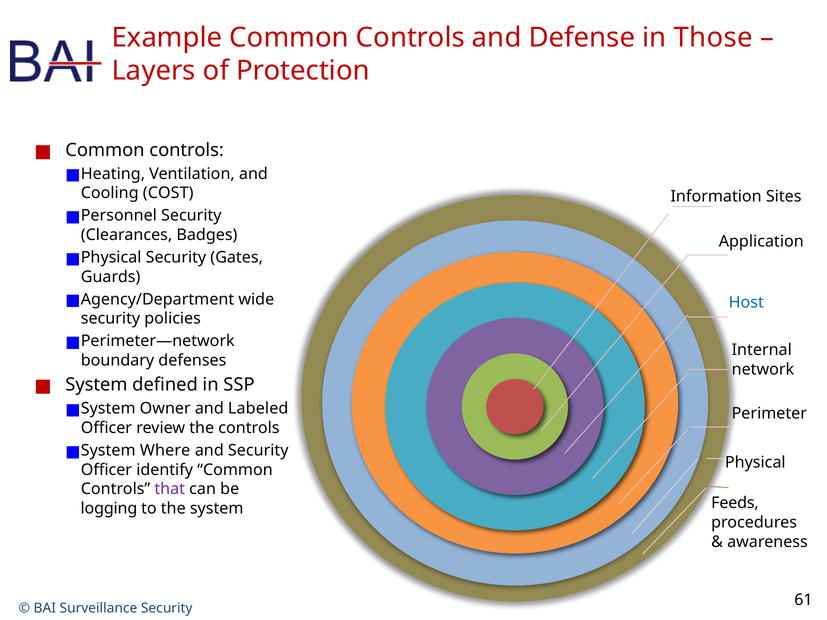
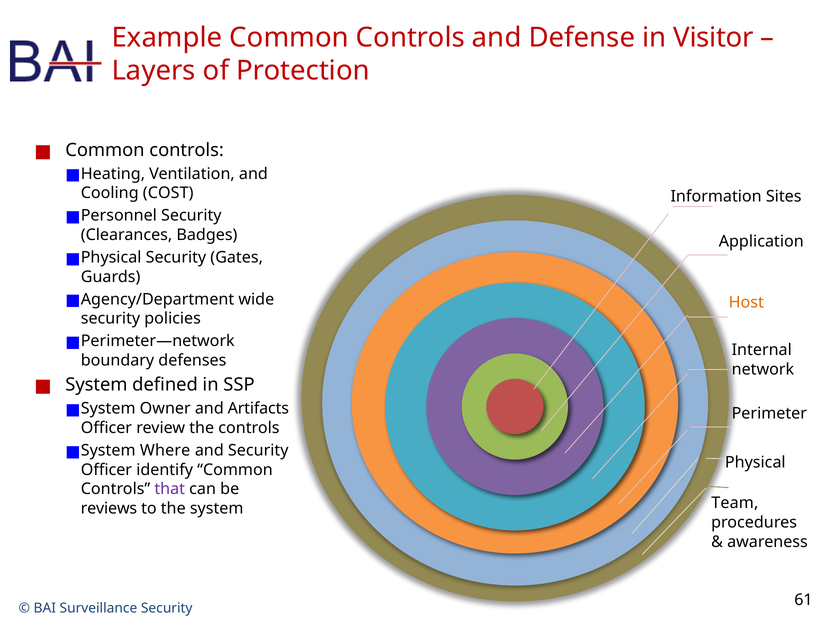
Those: Those -> Visitor
Host colour: blue -> orange
Labeled: Labeled -> Artifacts
Feeds: Feeds -> Team
logging: logging -> reviews
